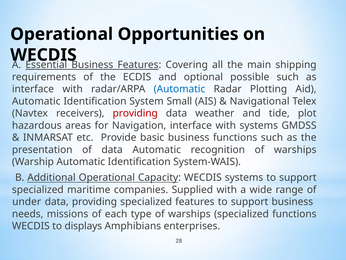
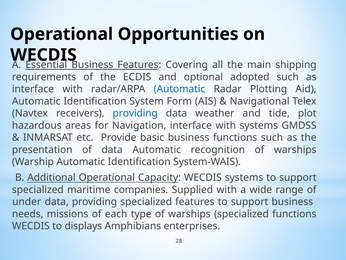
possible: possible -> adopted
Small: Small -> Form
providing at (135, 113) colour: red -> blue
